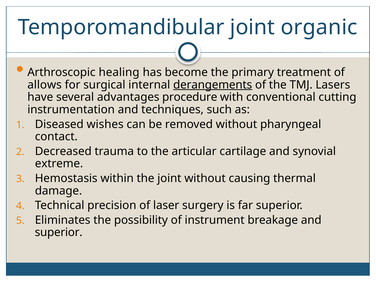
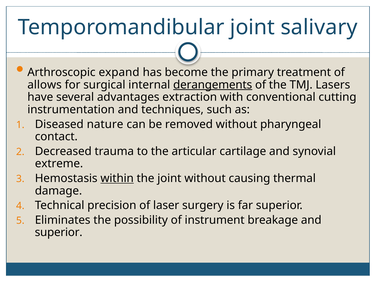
organic: organic -> salivary
healing: healing -> expand
procedure: procedure -> extraction
wishes: wishes -> nature
within underline: none -> present
